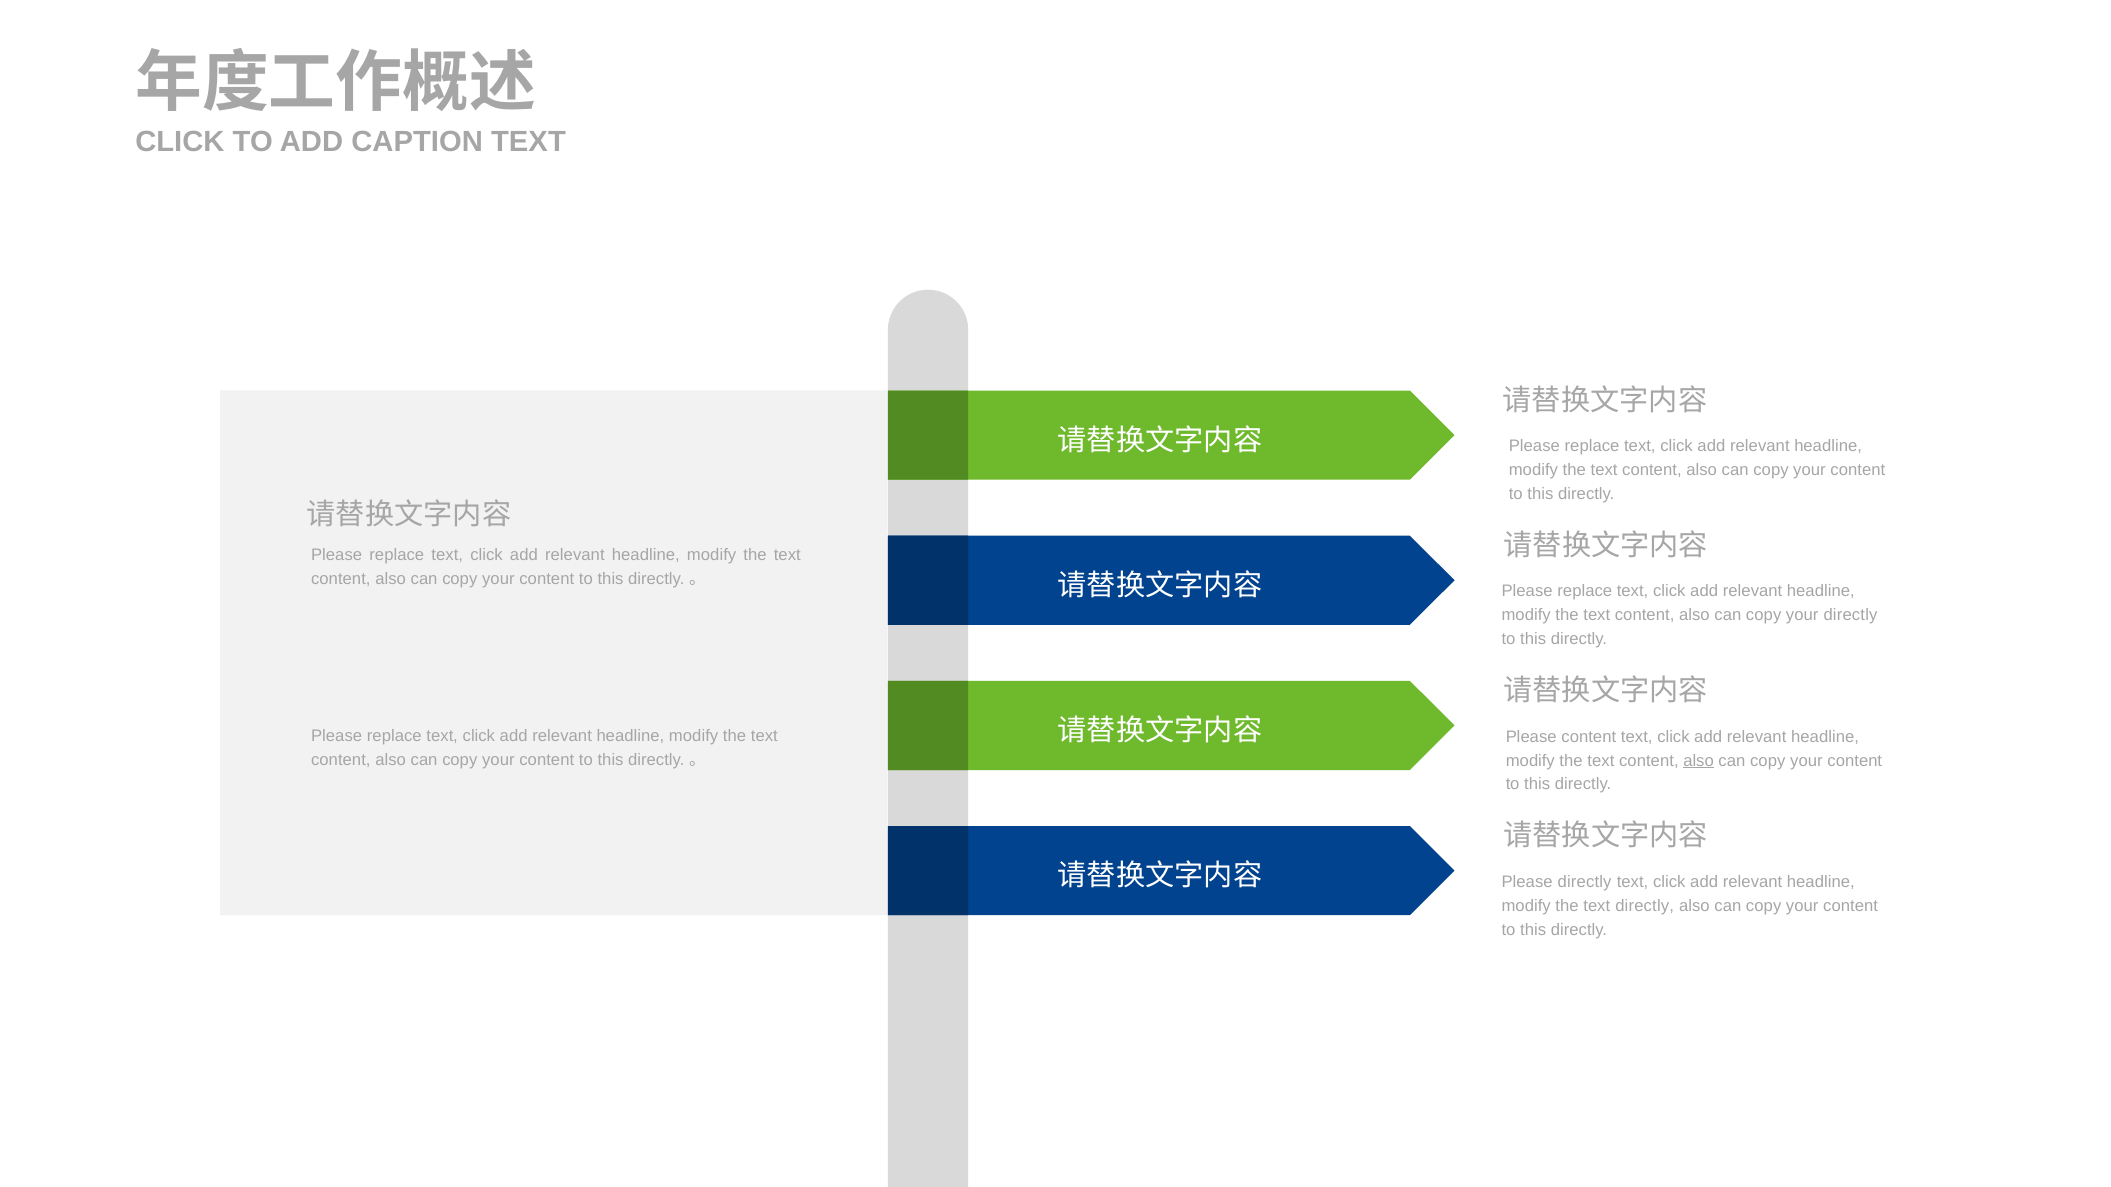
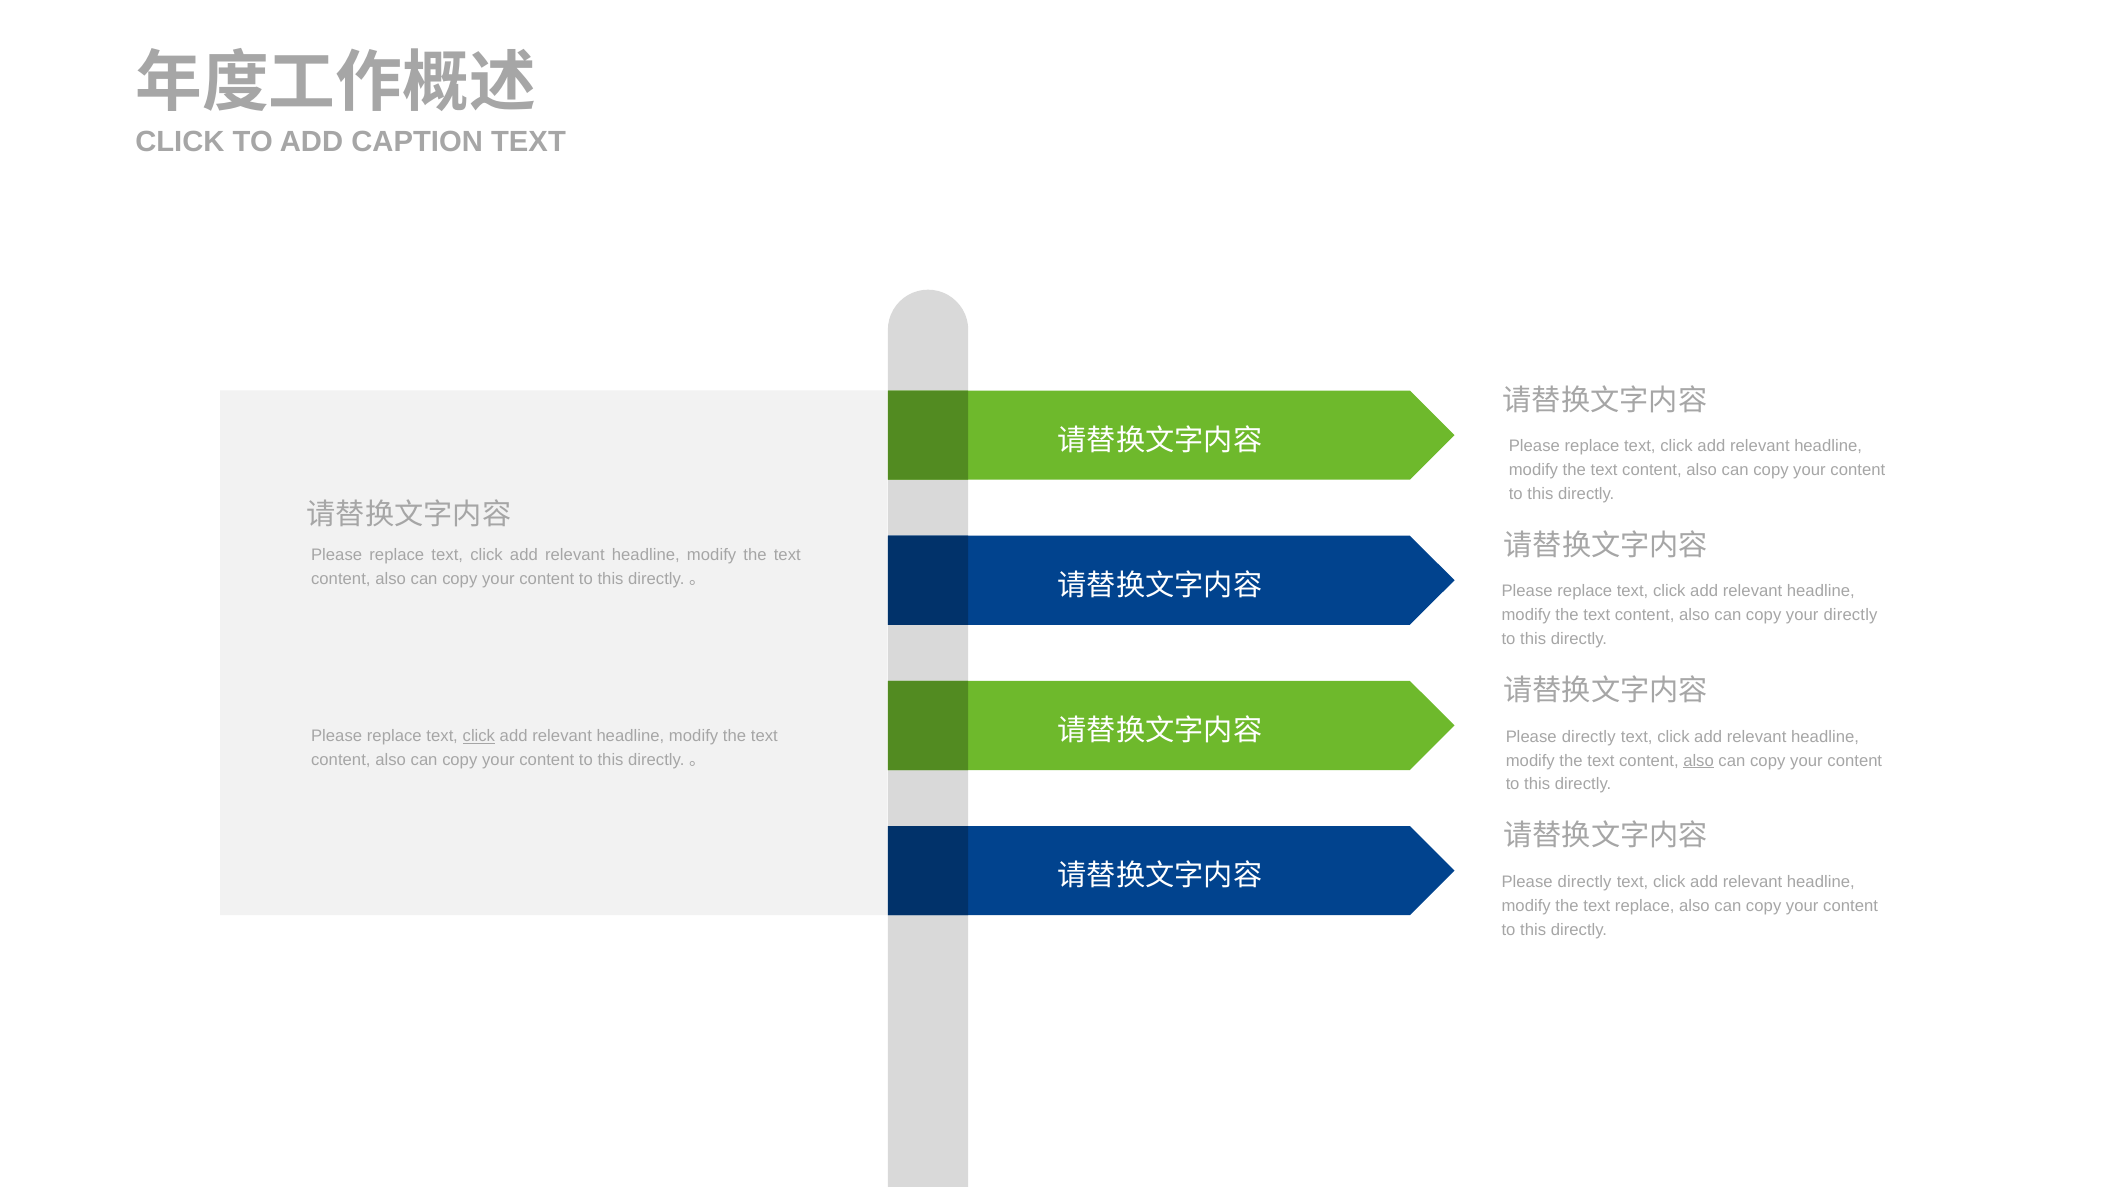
click at (479, 736) underline: none -> present
content at (1589, 737): content -> directly
text directly: directly -> replace
